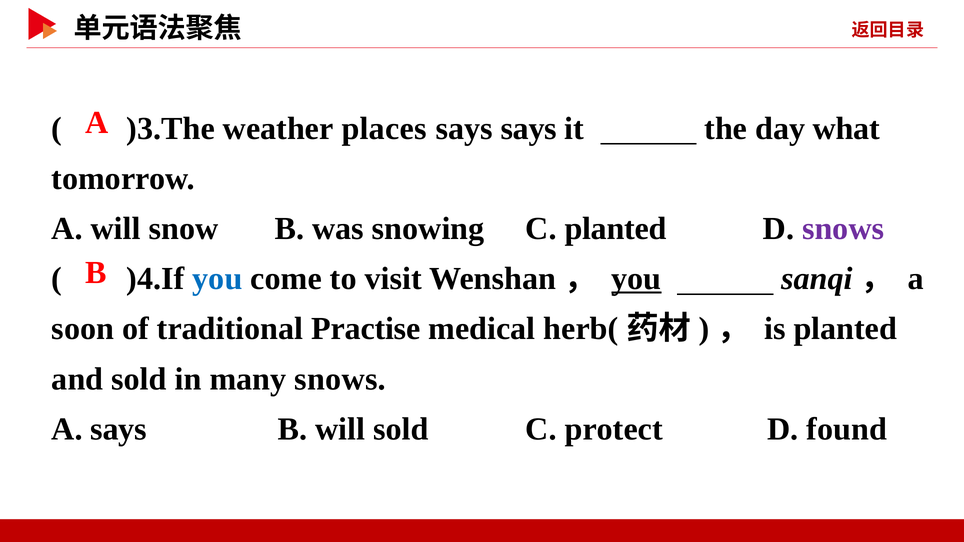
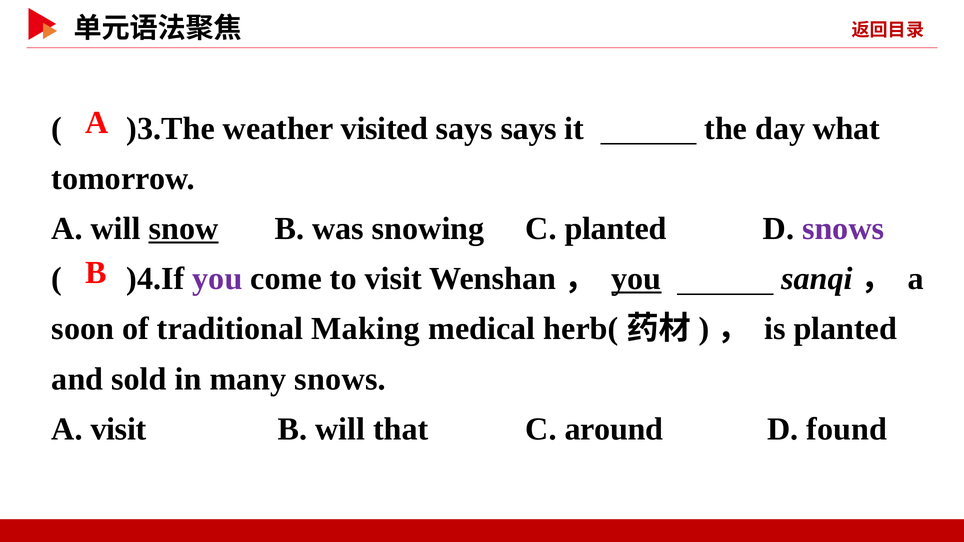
places: places -> visited
snow underline: none -> present
you at (217, 279) colour: blue -> purple
Practise: Practise -> Making
A says: says -> visit
will sold: sold -> that
protect: protect -> around
